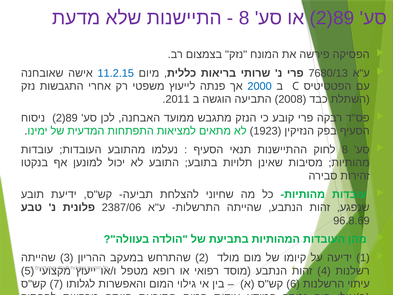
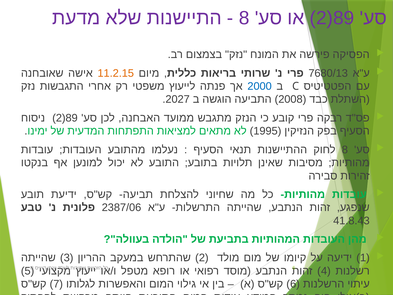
11.2.15 colour: blue -> orange
2011: 2011 -> 2027
1923: 1923 -> 1995
96.8.69: 96.8.69 -> 41.8.43
